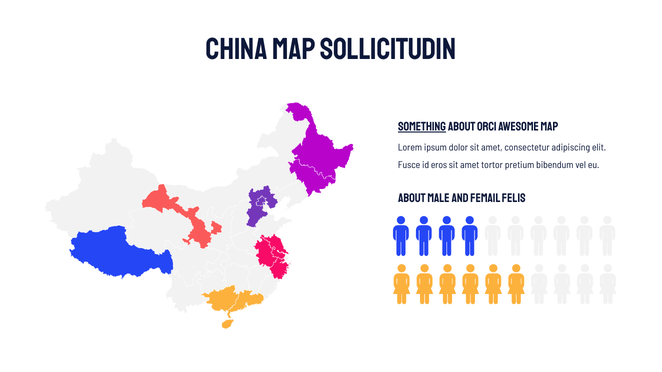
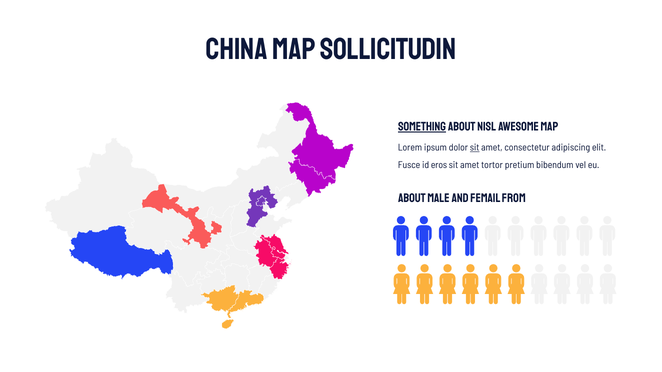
Orci: Orci -> Nisl
sit at (475, 148) underline: none -> present
Felis: Felis -> From
